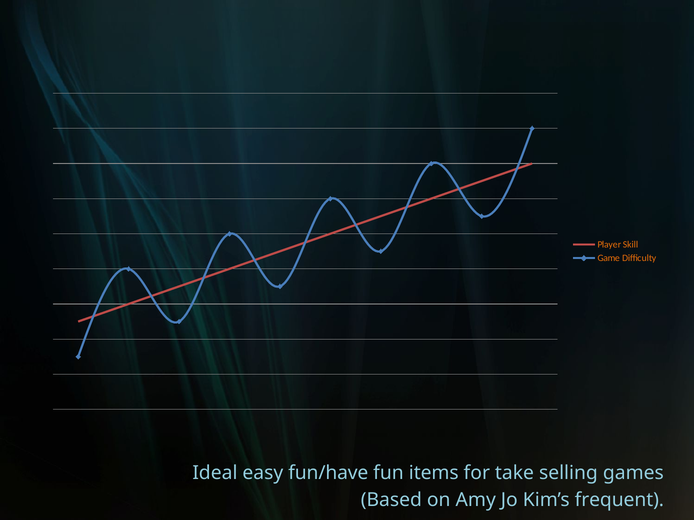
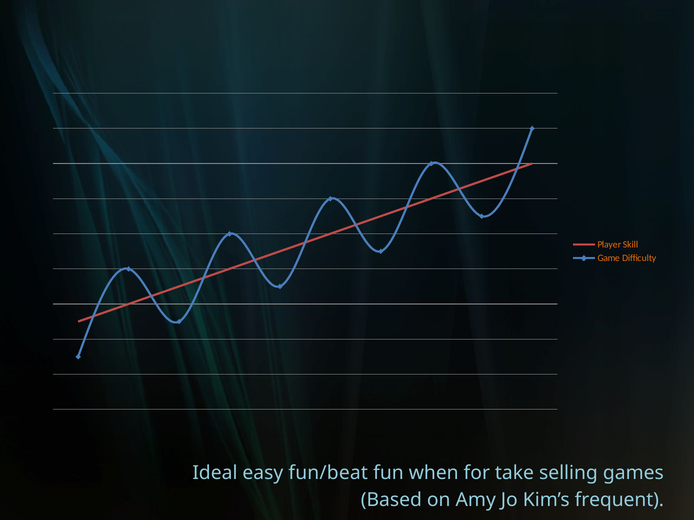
fun/have: fun/have -> fun/beat
items: items -> when
